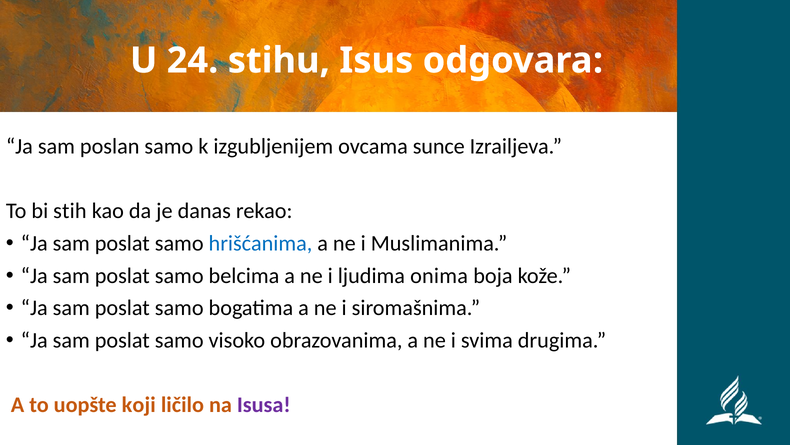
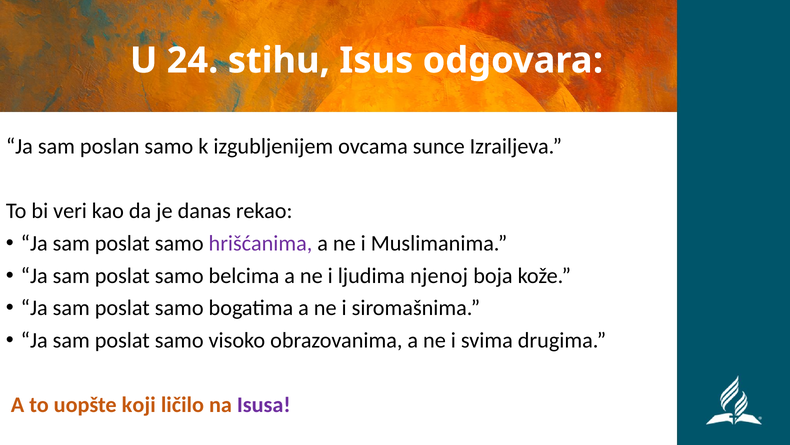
stih: stih -> veri
hrišćanima colour: blue -> purple
onima: onima -> njenoj
